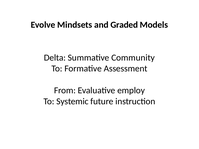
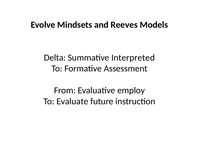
Graded: Graded -> Reeves
Community: Community -> Interpreted
Systemic: Systemic -> Evaluate
